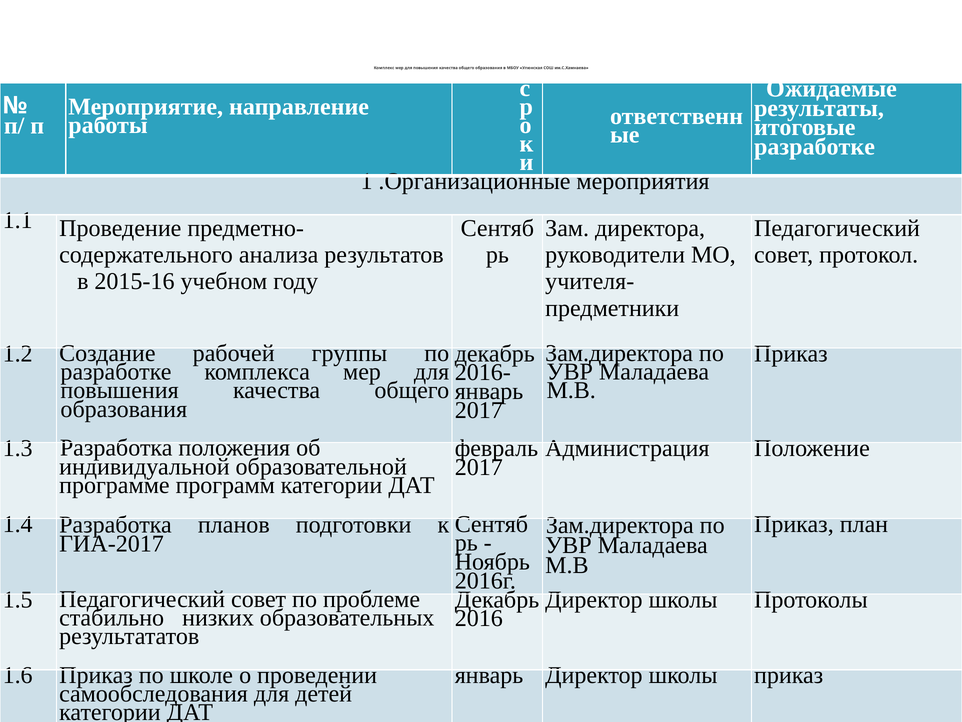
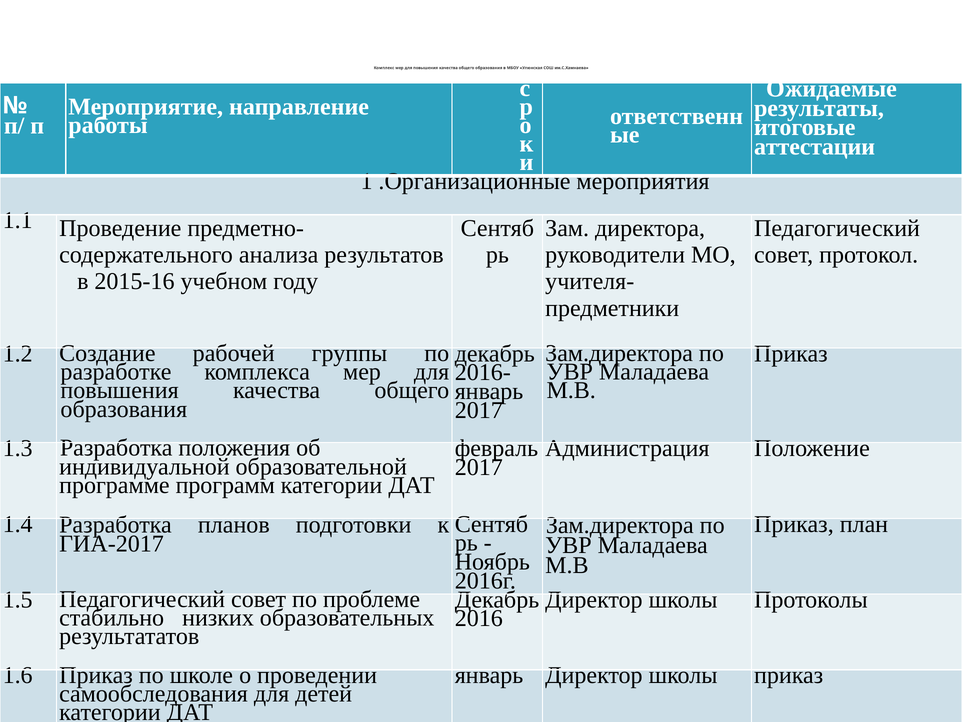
разработке at (814, 147): разработке -> аттестации
